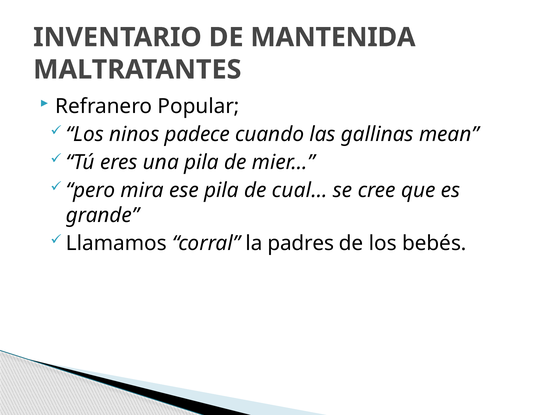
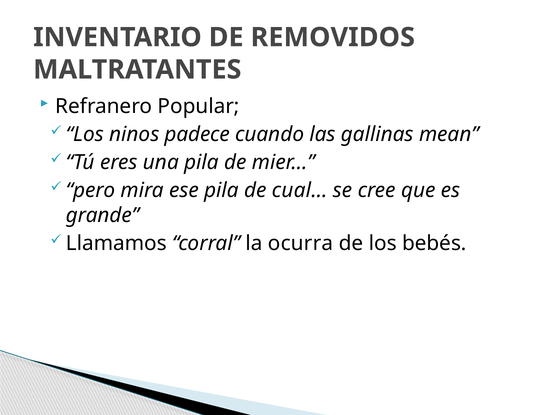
MANTENIDA: MANTENIDA -> REMOVIDOS
padres: padres -> ocurra
